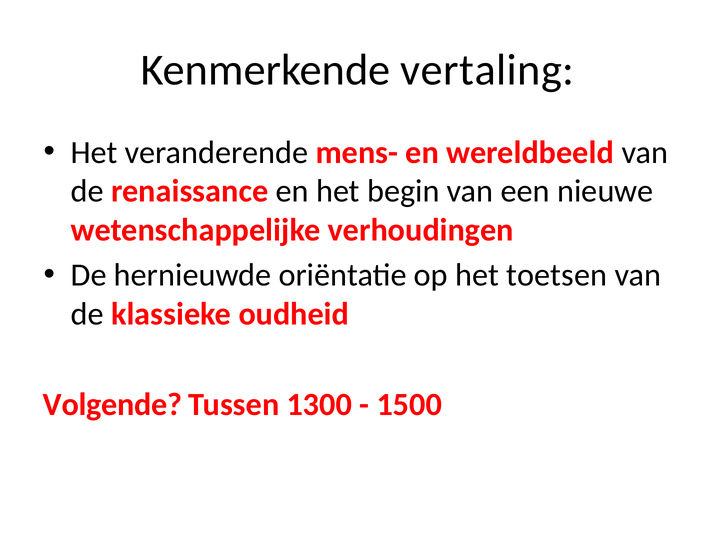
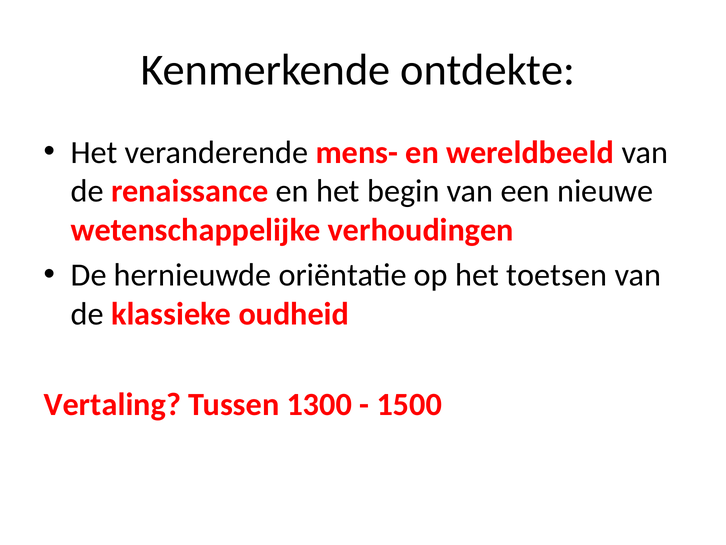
vertaling: vertaling -> ontdekte
Volgende: Volgende -> Vertaling
